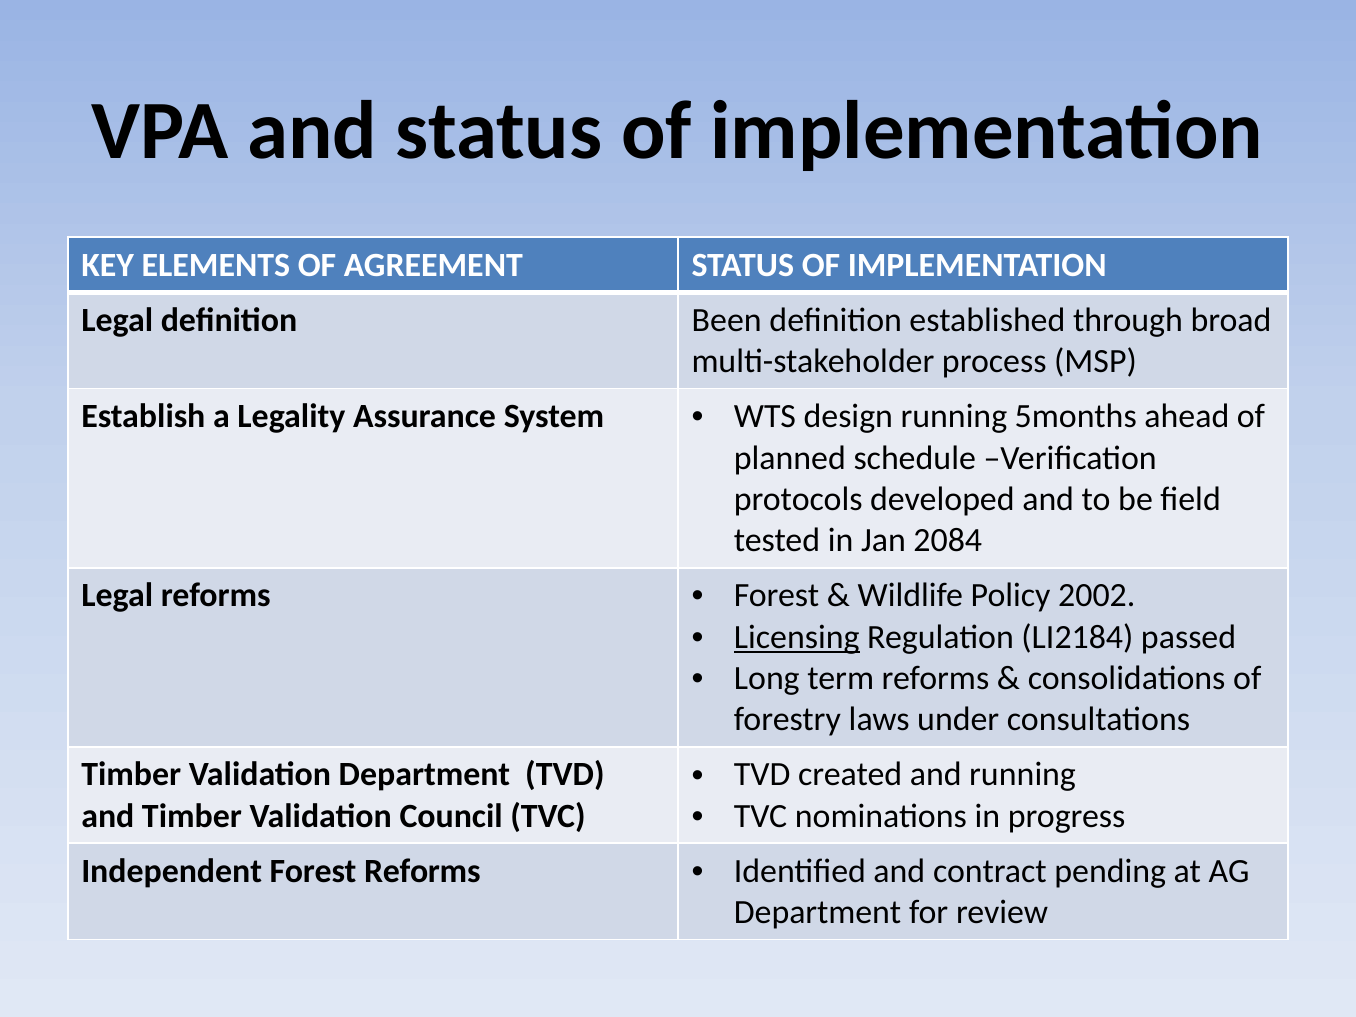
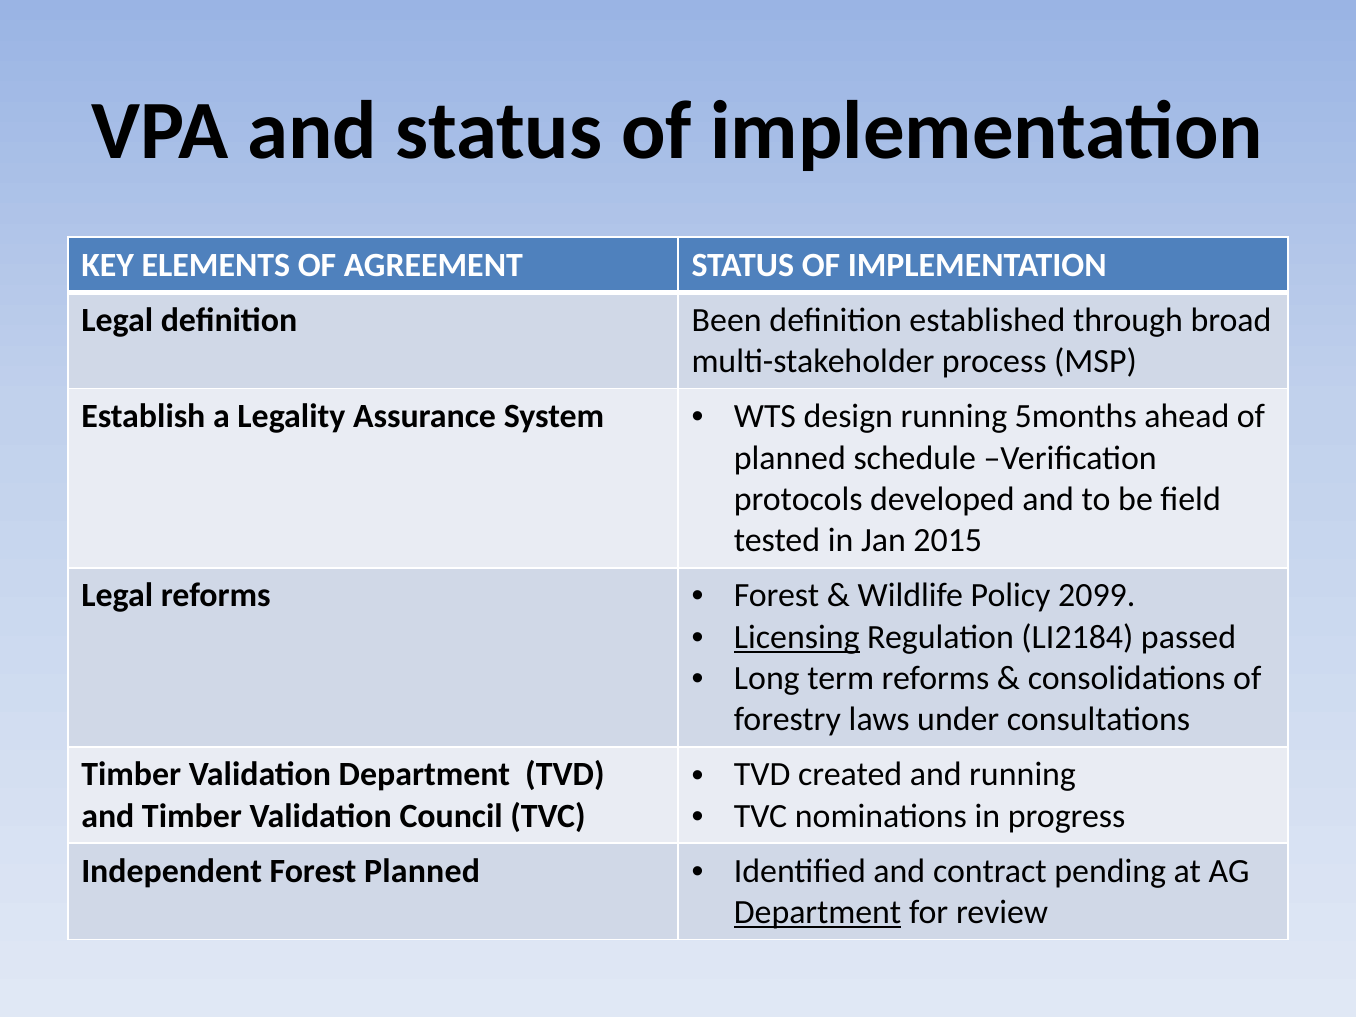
2084: 2084 -> 2015
2002: 2002 -> 2099
Forest Reforms: Reforms -> Planned
Department at (818, 912) underline: none -> present
